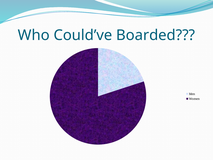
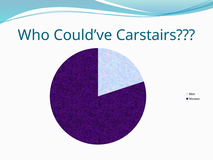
Boarded: Boarded -> Carstairs
